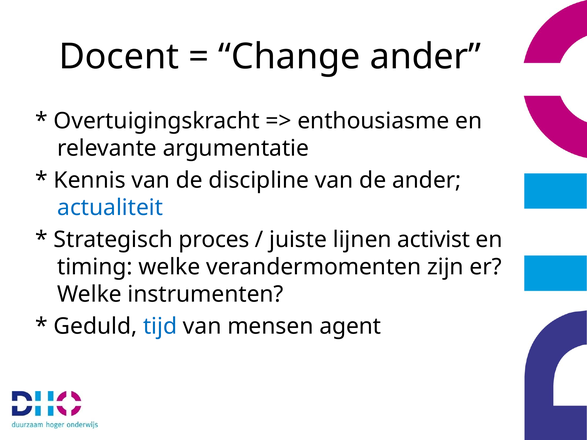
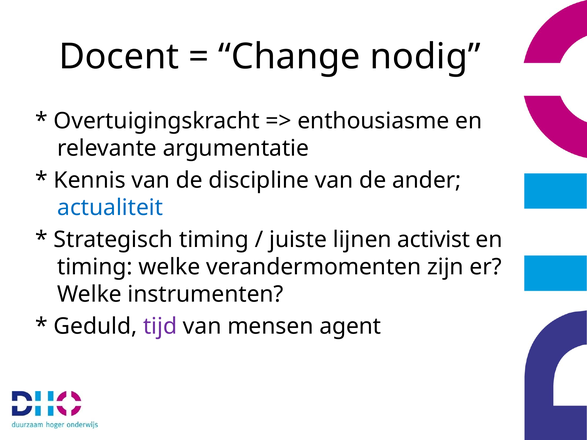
Change ander: ander -> nodig
Strategisch proces: proces -> timing
tijd colour: blue -> purple
